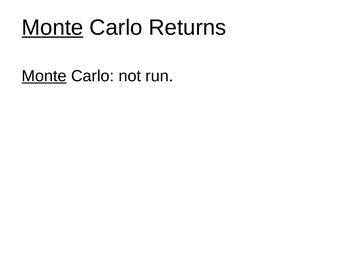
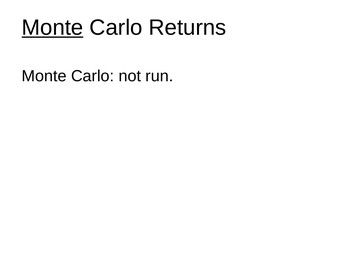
Monte at (44, 76) underline: present -> none
